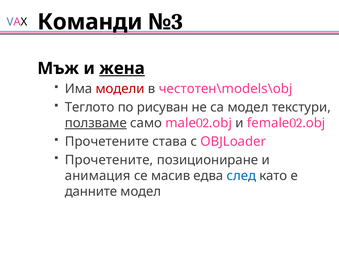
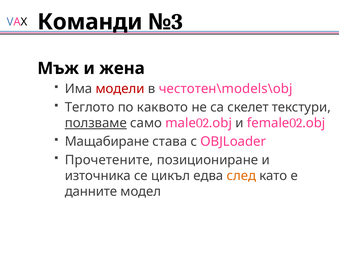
жена underline: present -> none
рисуван: рисуван -> каквото
са модел: модел -> скелет
Прочетените at (107, 142): Прочетените -> Мащабиране
анимация: анимация -> източника
масив: масив -> цикъл
след colour: blue -> orange
